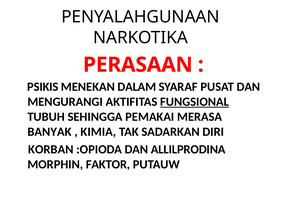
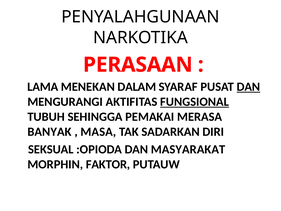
PSIKIS: PSIKIS -> LAMA
DAN at (248, 87) underline: none -> present
KIMIA: KIMIA -> MASA
KORBAN: KORBAN -> SEKSUAL
ALLILPRODINA: ALLILPRODINA -> MASYARAKAT
